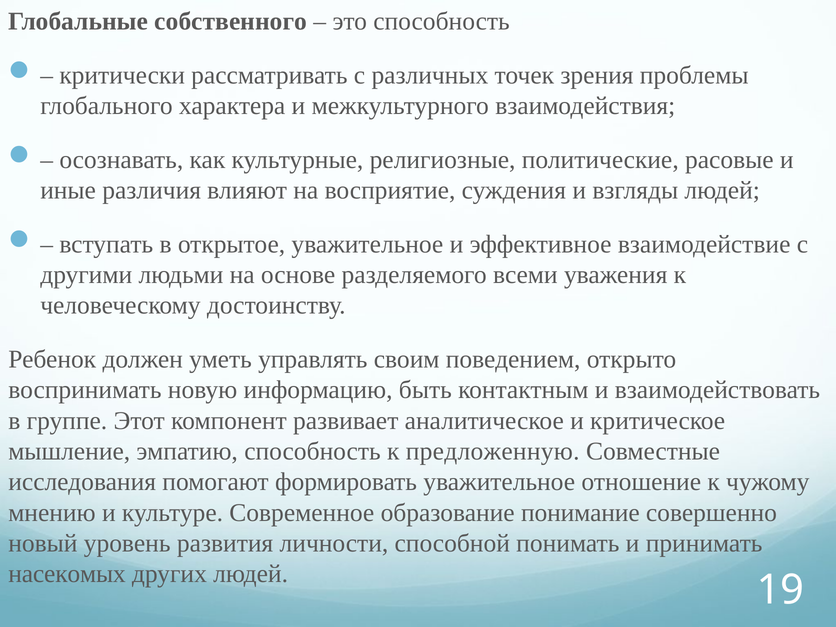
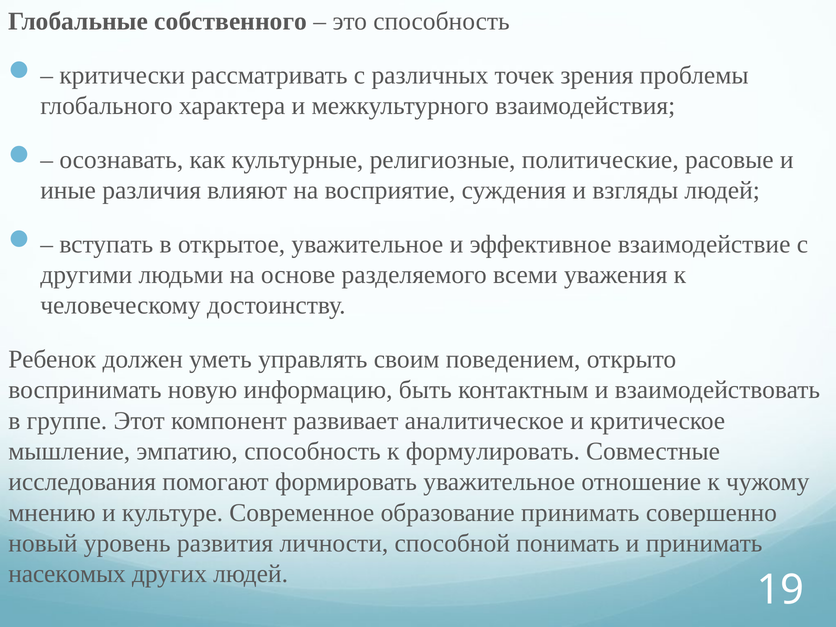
предложенную: предложенную -> формулировать
образование понимание: понимание -> принимать
